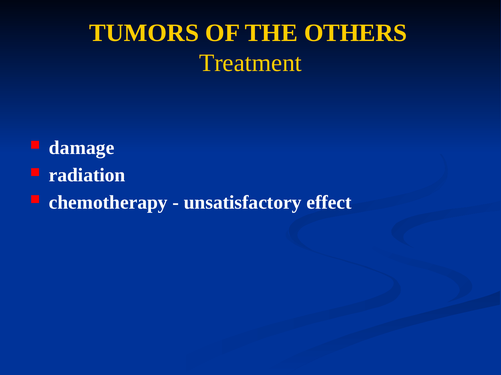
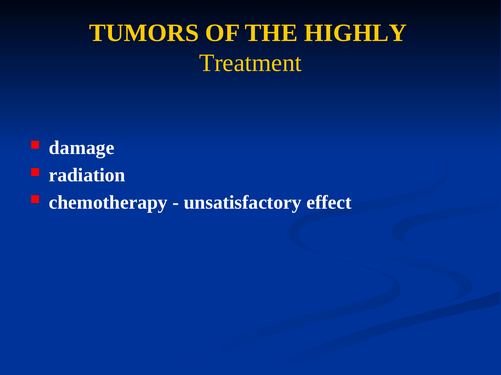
OTHERS: OTHERS -> HIGHLY
